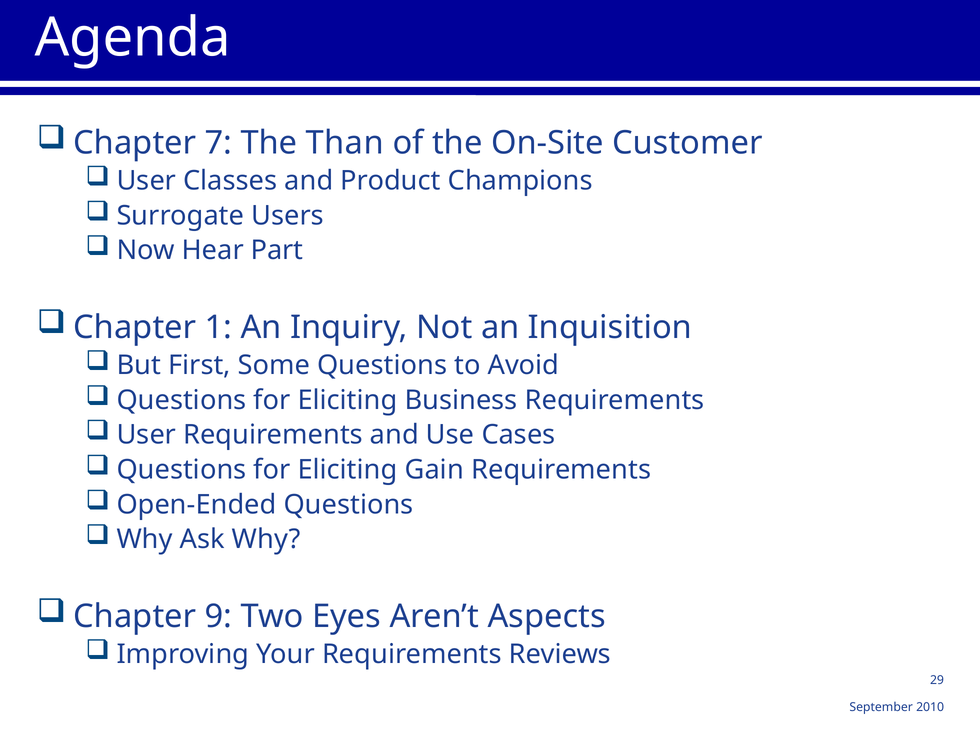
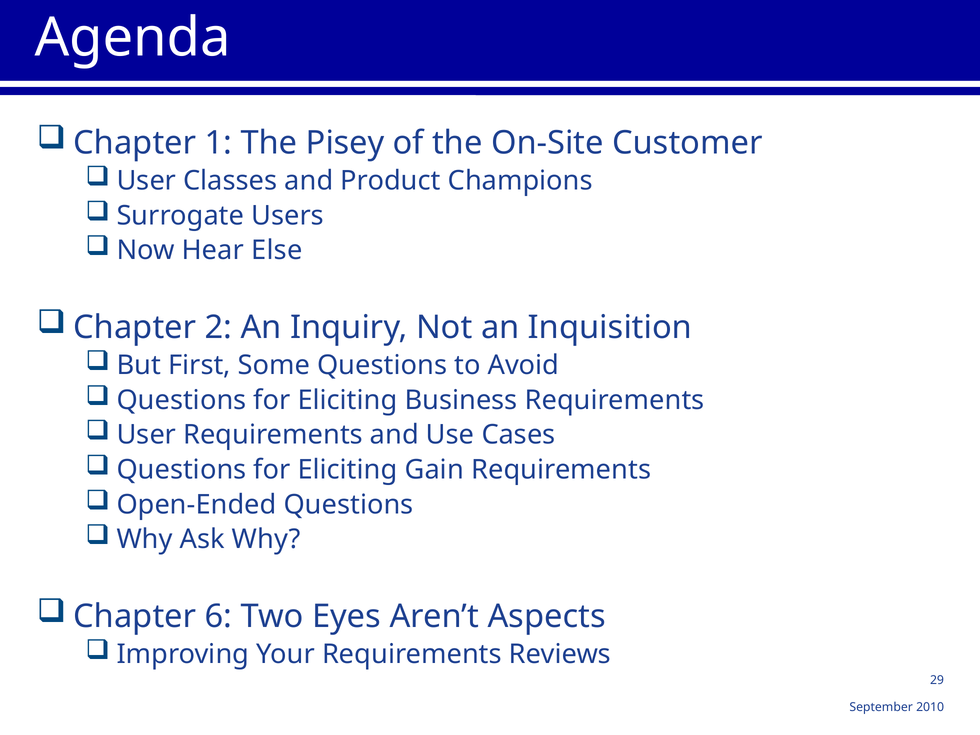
7: 7 -> 1
Than: Than -> Pisey
Part: Part -> Else
1: 1 -> 2
9: 9 -> 6
